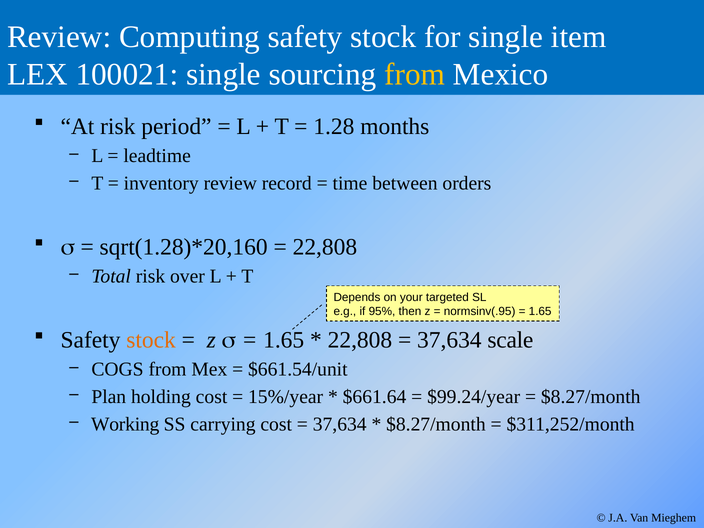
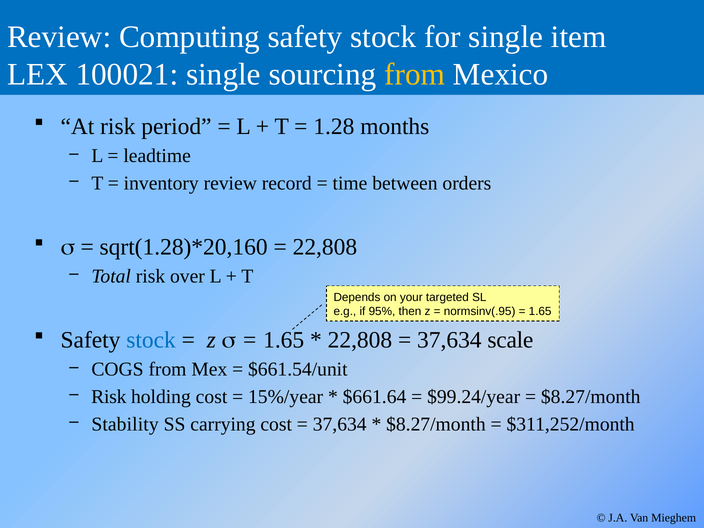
stock at (151, 340) colour: orange -> blue
Plan at (109, 397): Plan -> Risk
Working: Working -> Stability
